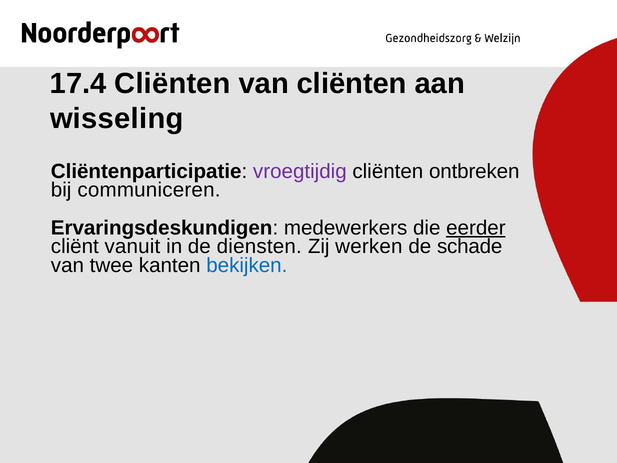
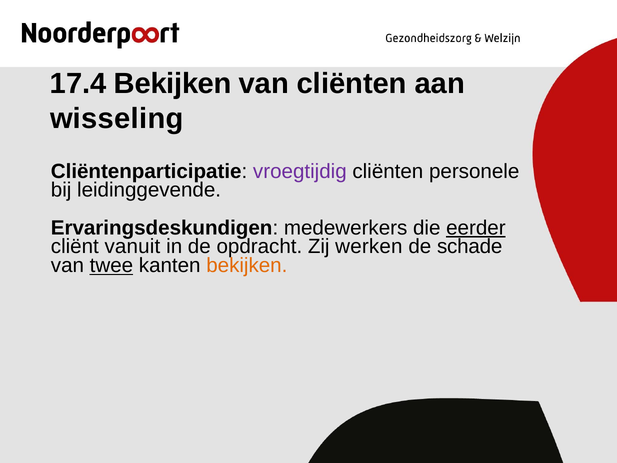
17.4 Cliënten: Cliënten -> Bekijken
ontbreken: ontbreken -> personele
communiceren: communiceren -> leidinggevende
diensten: diensten -> opdracht
twee underline: none -> present
bekijken at (247, 265) colour: blue -> orange
